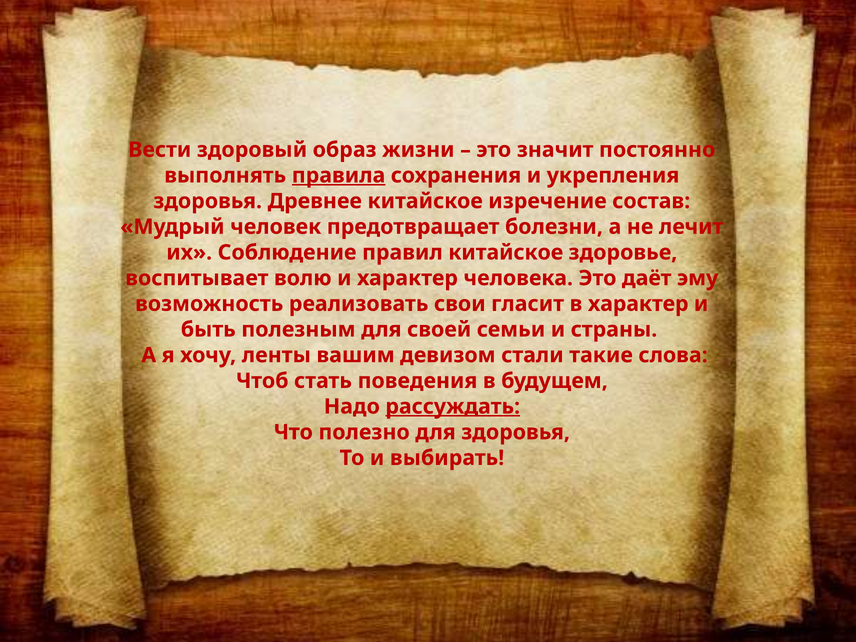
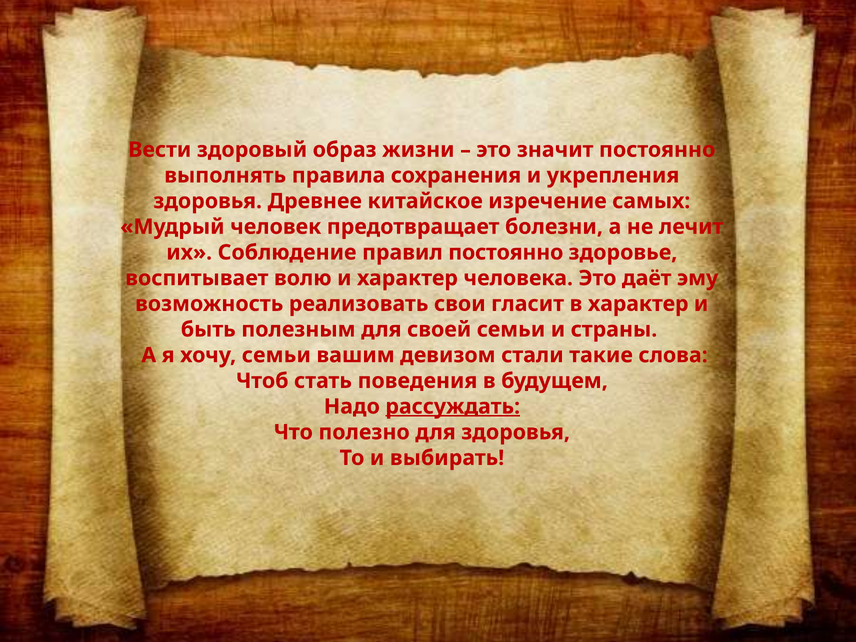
правила underline: present -> none
состав: состав -> самых
правил китайское: китайское -> постоянно
хочу ленты: ленты -> семьи
